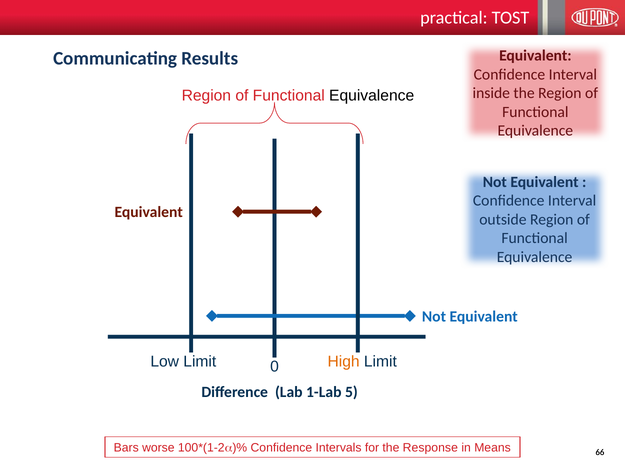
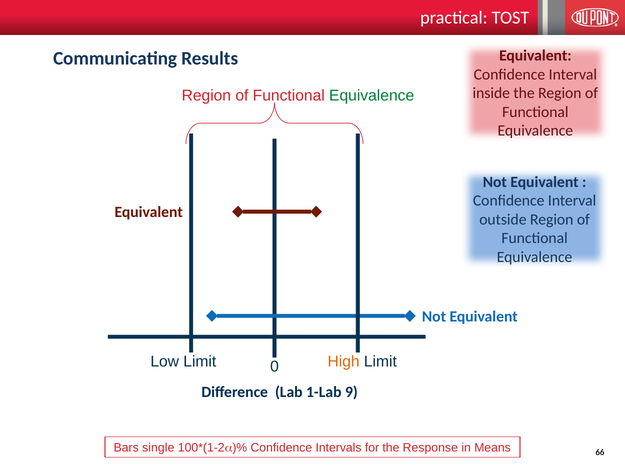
Equivalence at (372, 96) colour: black -> green
5: 5 -> 9
worse: worse -> single
